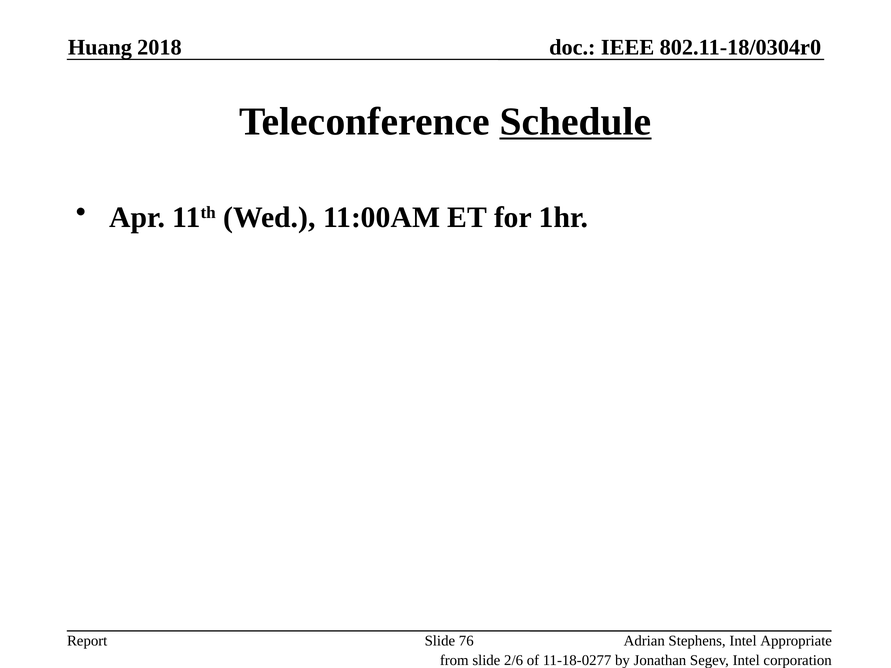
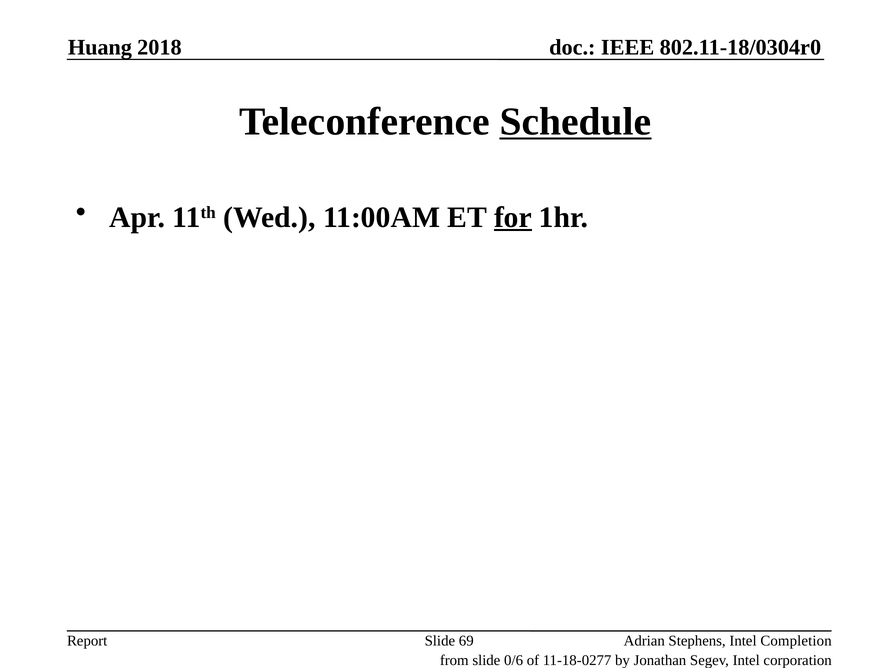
for underline: none -> present
76: 76 -> 69
Appropriate: Appropriate -> Completion
2/6: 2/6 -> 0/6
